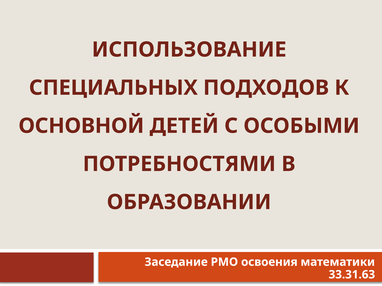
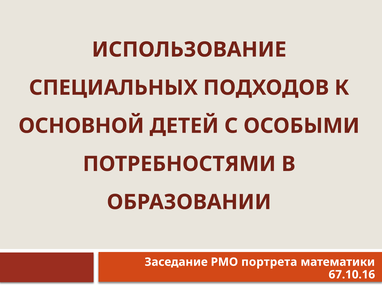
освоения: освоения -> портрета
33.31.63: 33.31.63 -> 67.10.16
